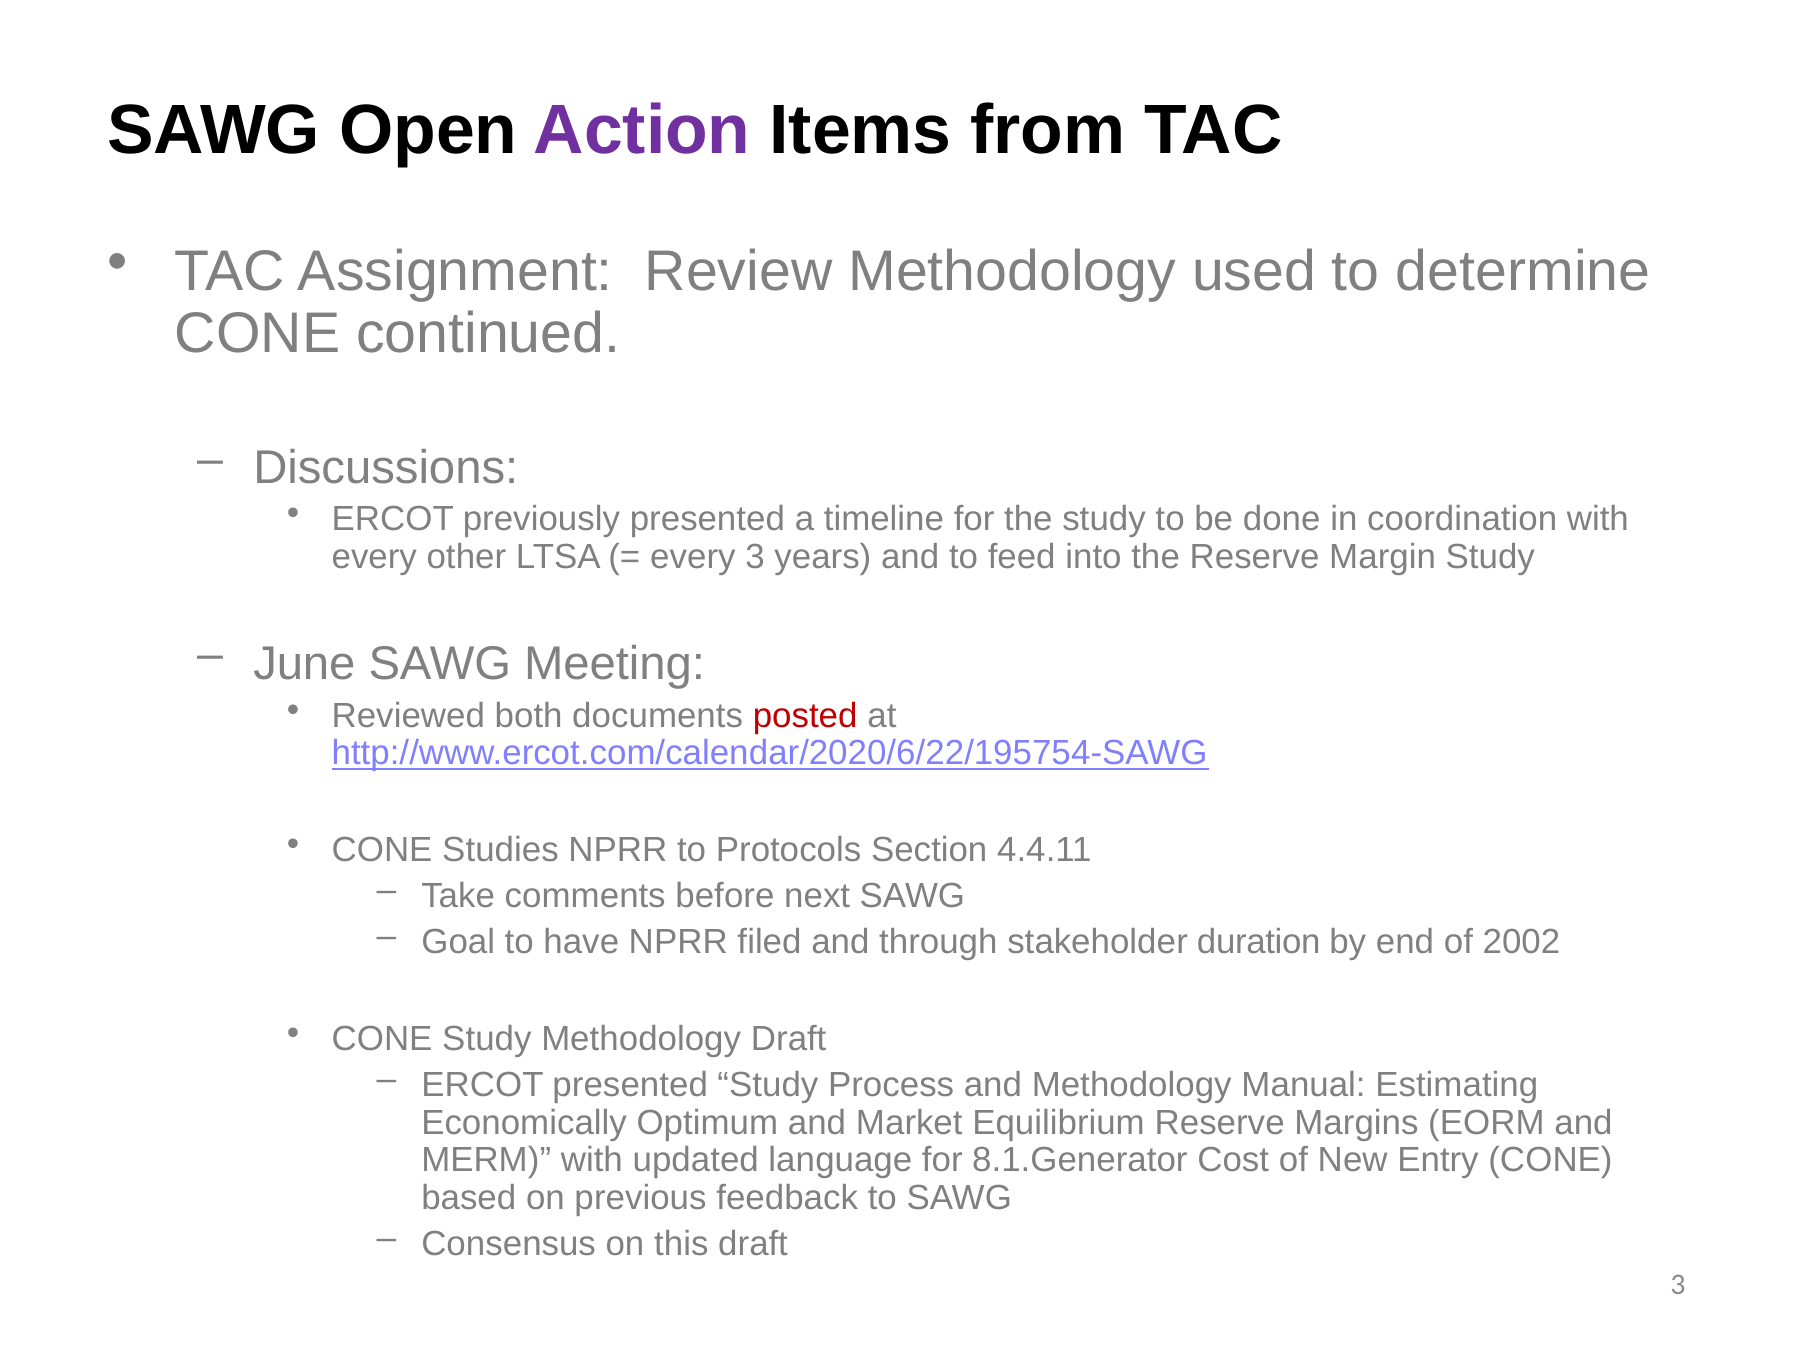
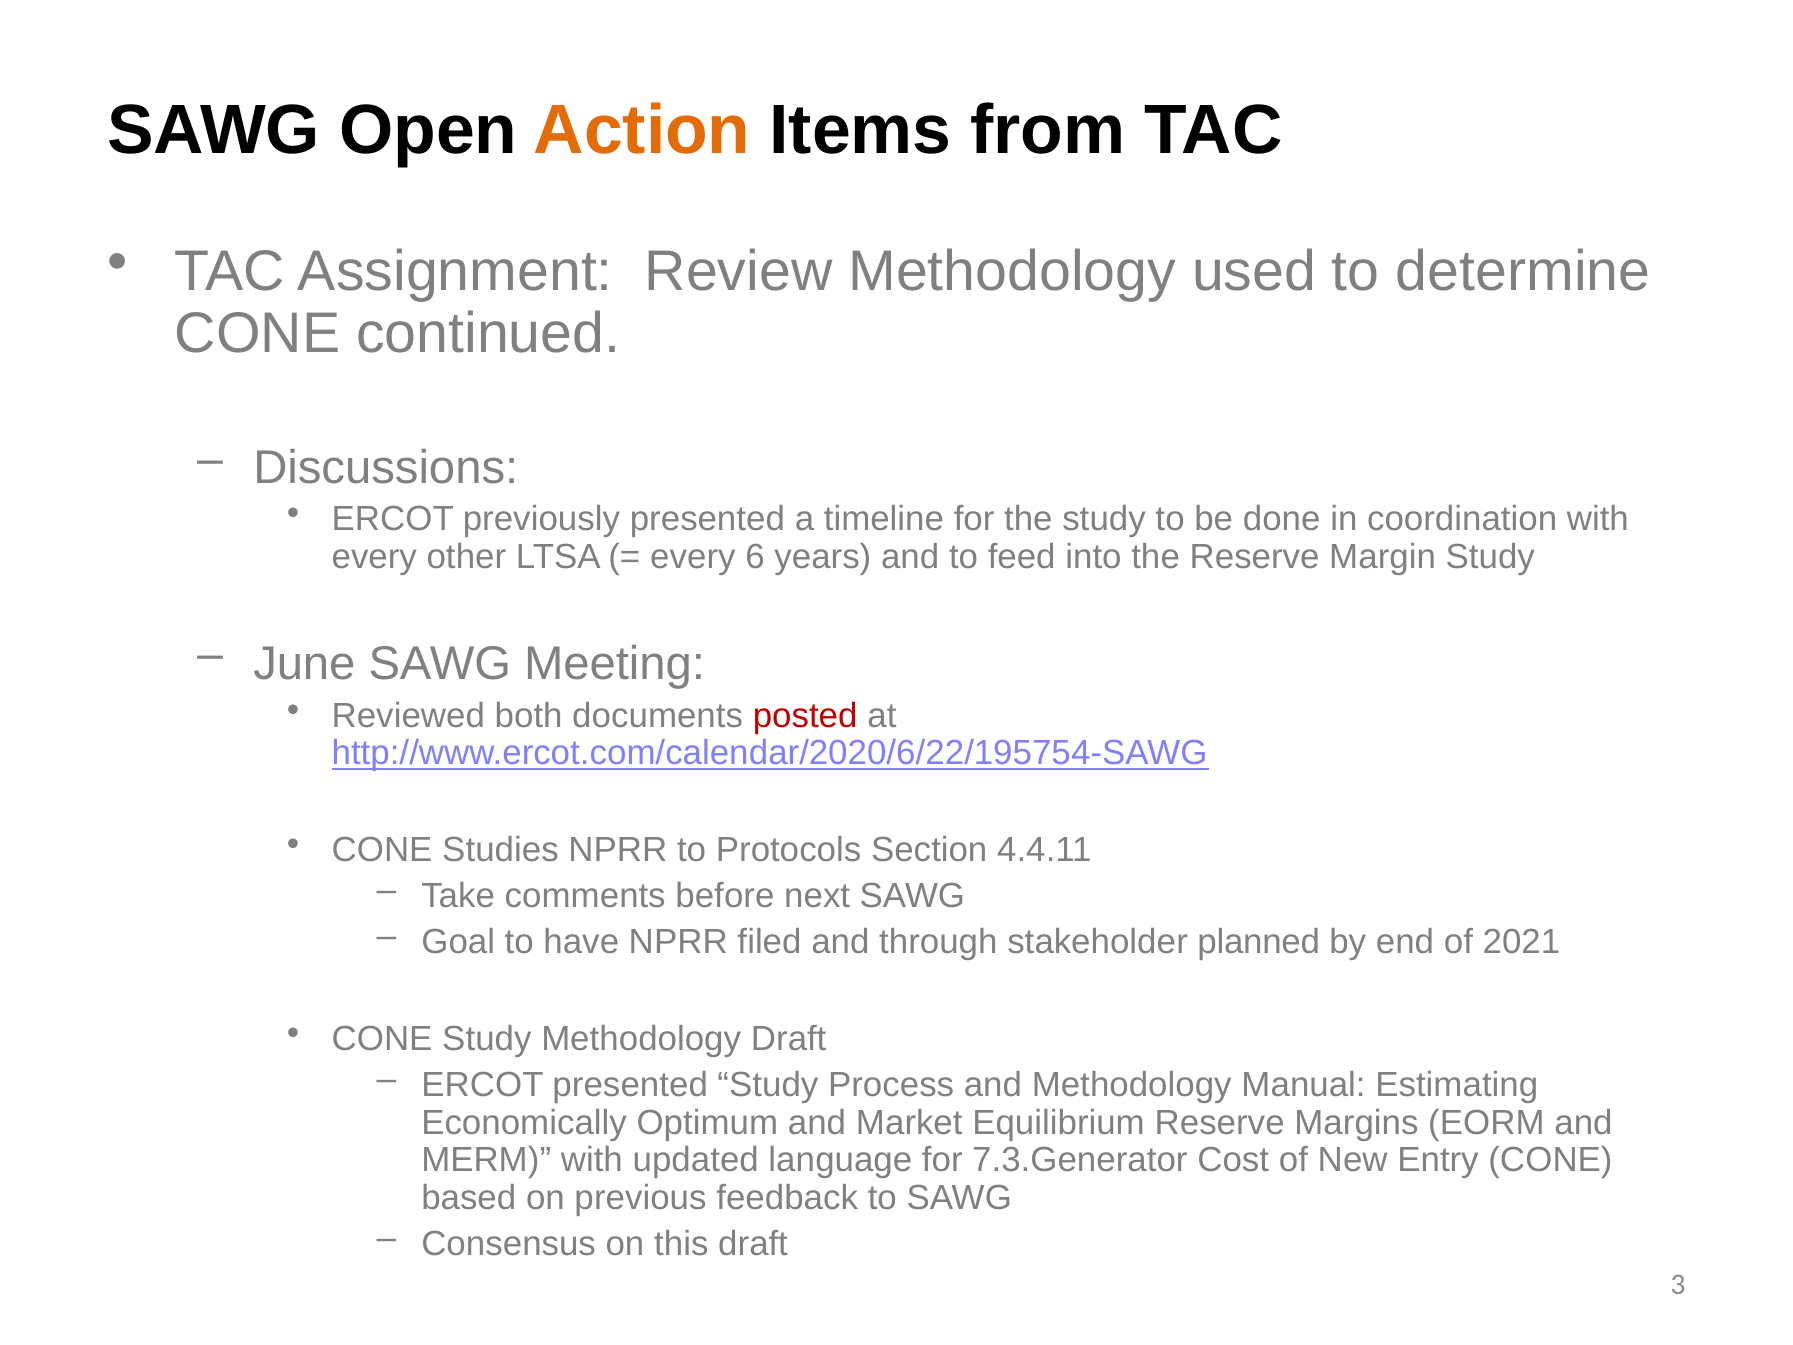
Action colour: purple -> orange
every 3: 3 -> 6
duration: duration -> planned
2002: 2002 -> 2021
8.1.Generator: 8.1.Generator -> 7.3.Generator
